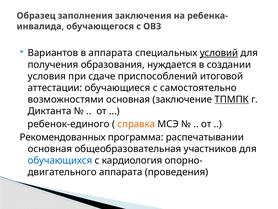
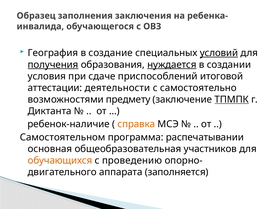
Вариантов: Вариантов -> География
в аппарата: аппарата -> создание
получения underline: none -> present
нуждается underline: none -> present
обучающиеся: обучающиеся -> деятельности
возможностями основная: основная -> предмету
ребенок-единого: ребенок-единого -> ребенок-наличие
Рекомендованных: Рекомендованных -> Самостоятельном
обучающихся colour: blue -> orange
кардиология: кардиология -> проведению
проведения: проведения -> заполняется
